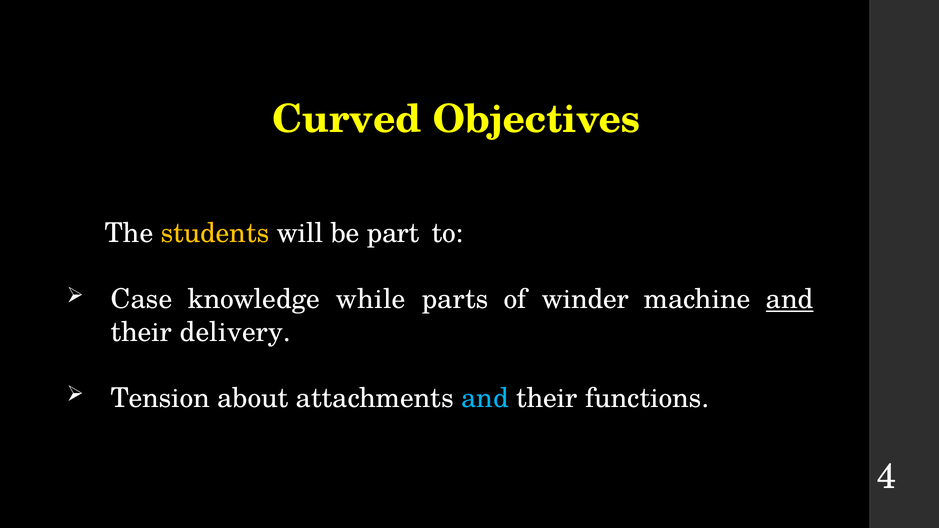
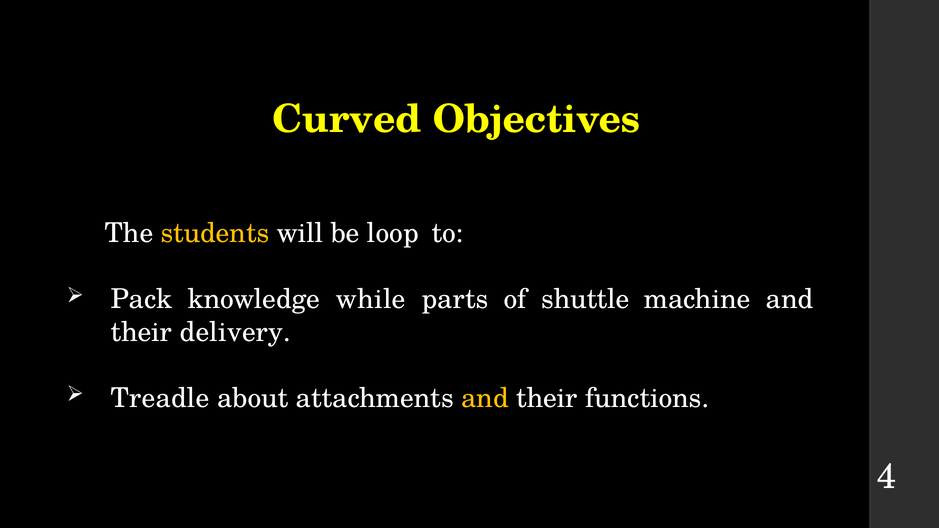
part: part -> loop
Case: Case -> Pack
winder: winder -> shuttle
and at (790, 300) underline: present -> none
Tension: Tension -> Treadle
and at (485, 398) colour: light blue -> yellow
